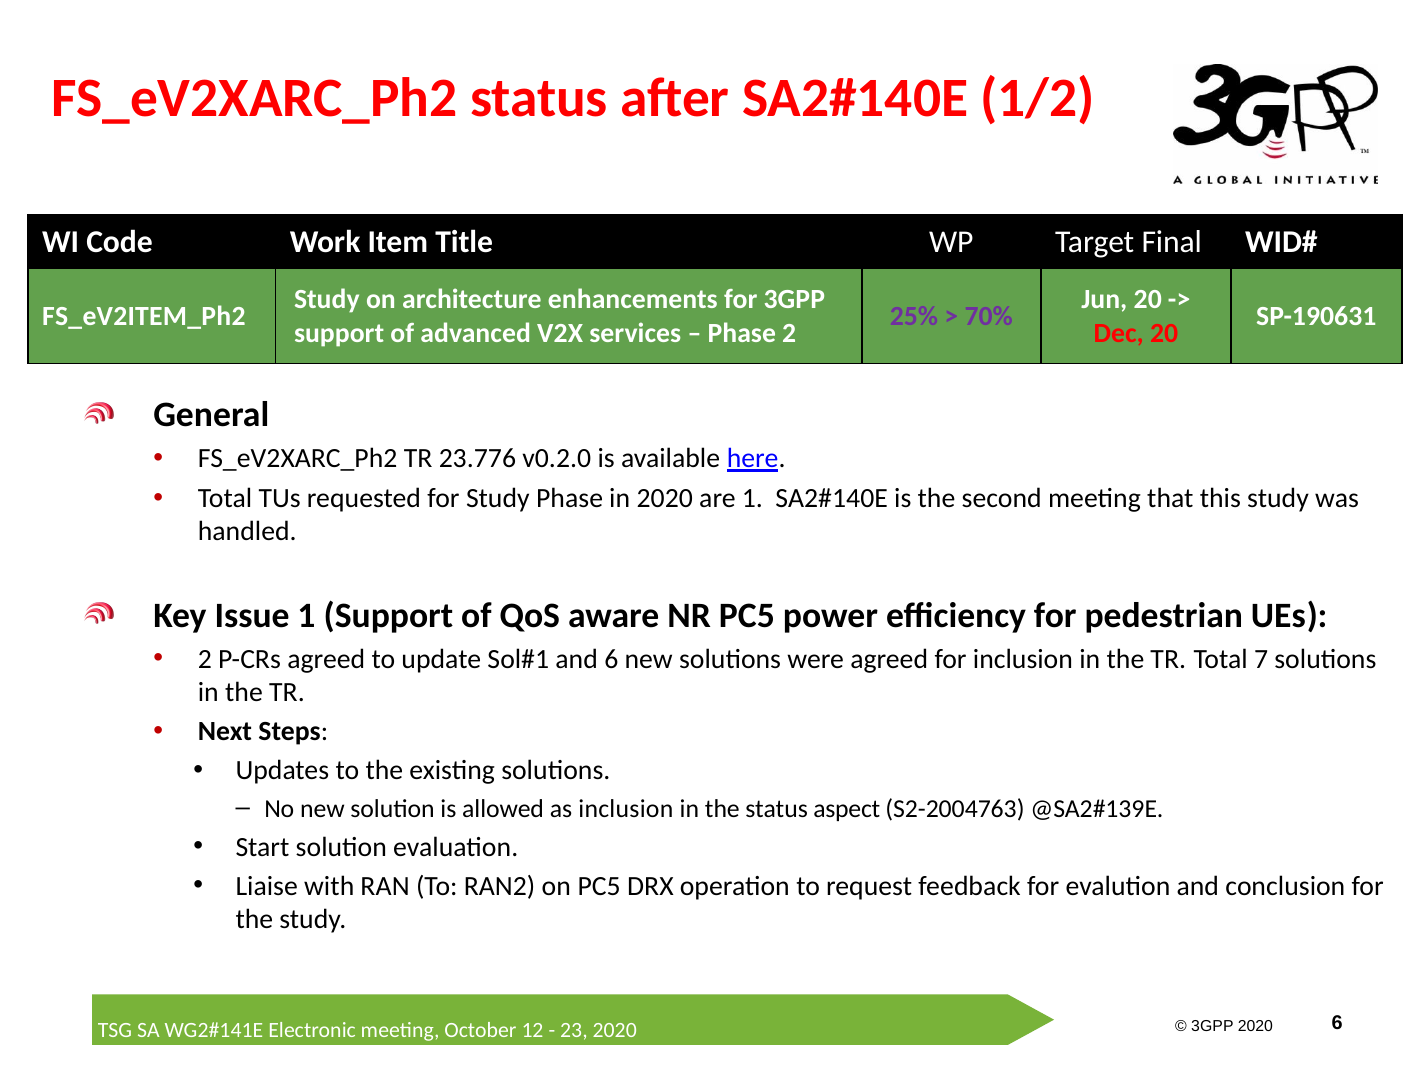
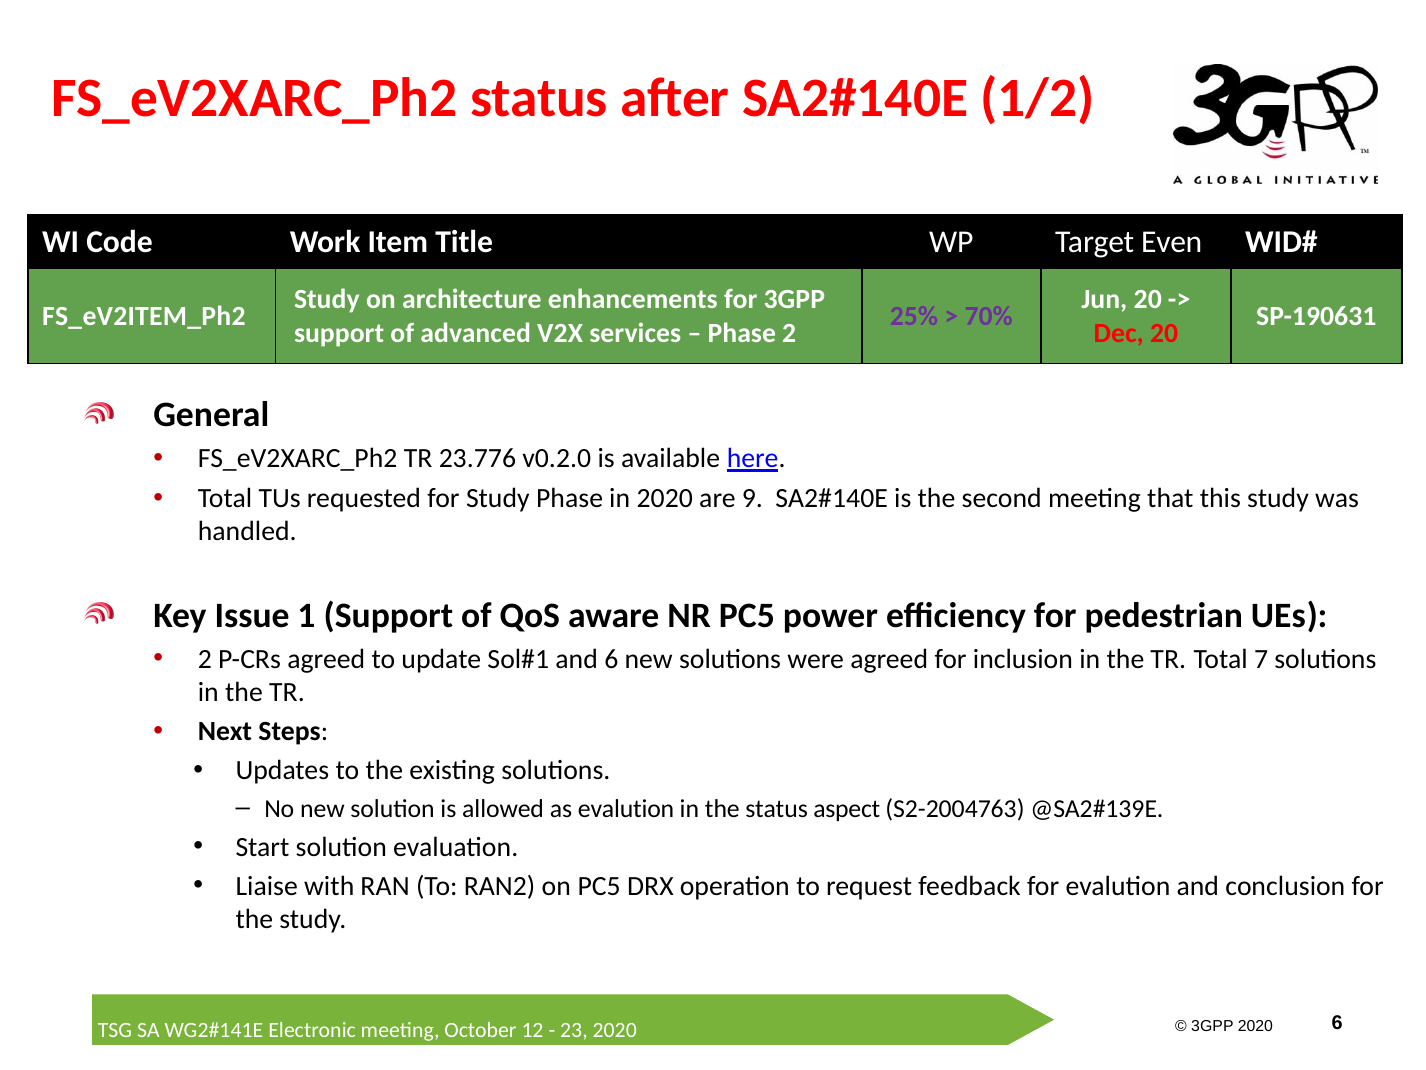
Final: Final -> Even
are 1: 1 -> 9
as inclusion: inclusion -> evalution
